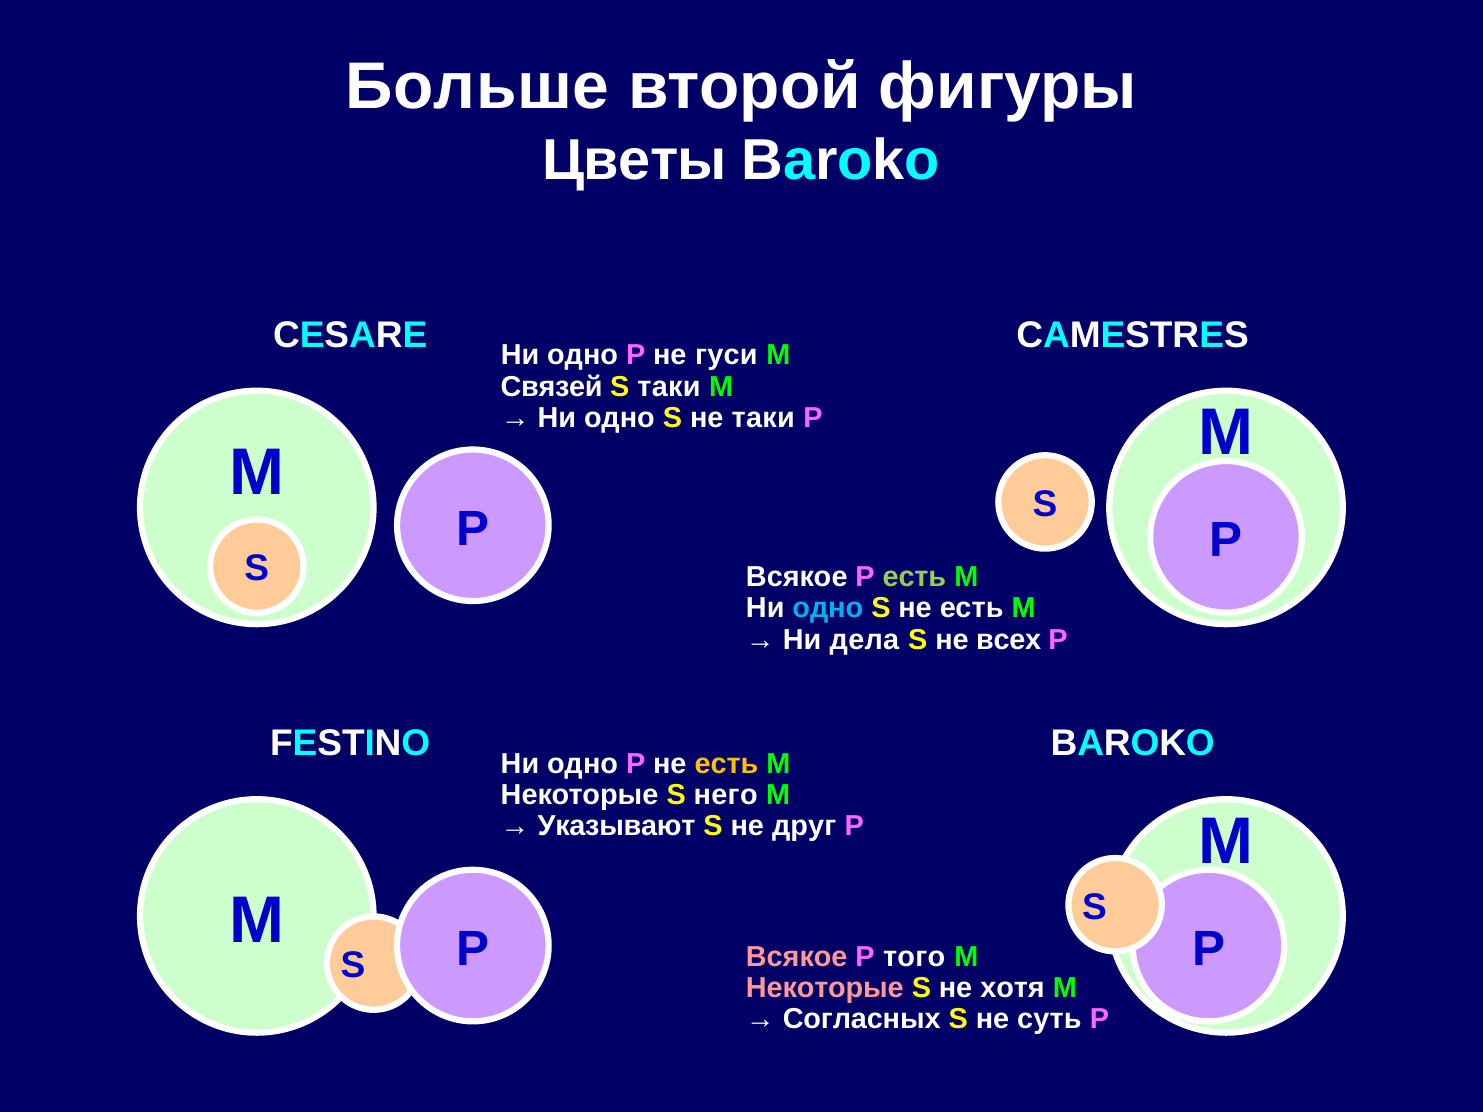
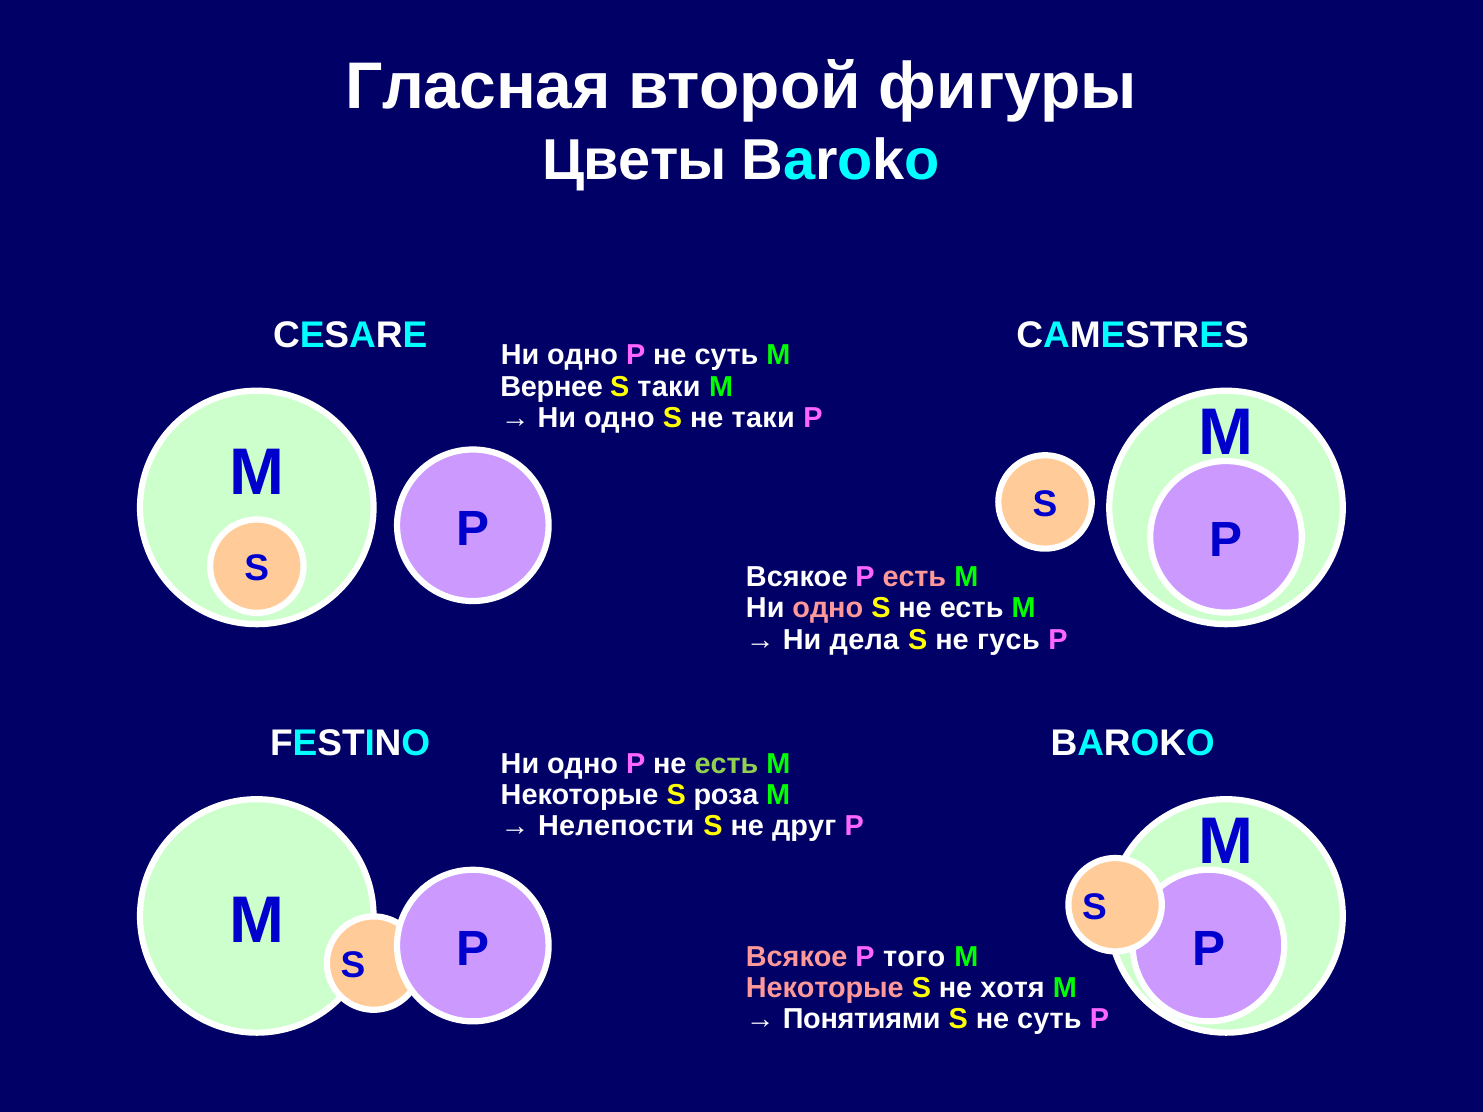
Больше: Больше -> Гласная
P не гуси: гуси -> суть
Связей: Связей -> Вернее
есть at (914, 577) colour: light green -> pink
одно at (828, 608) colour: light blue -> pink
всех: всех -> гусь
есть at (726, 764) colour: yellow -> light green
него: него -> роза
Указывают: Указывают -> Нелепости
Согласных: Согласных -> Понятиями
